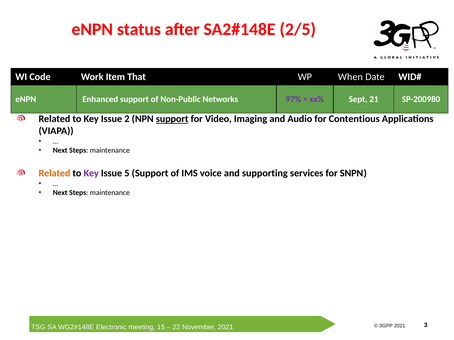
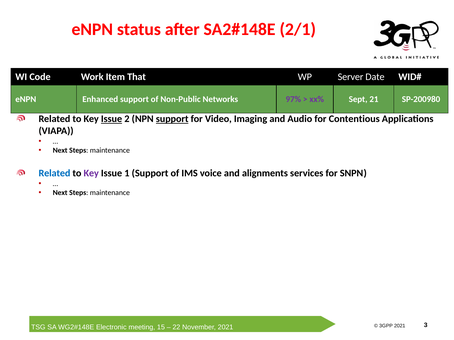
2/5: 2/5 -> 2/1
When: When -> Server
Issue at (112, 119) underline: none -> present
Related at (55, 174) colour: orange -> blue
5: 5 -> 1
supporting: supporting -> alignments
